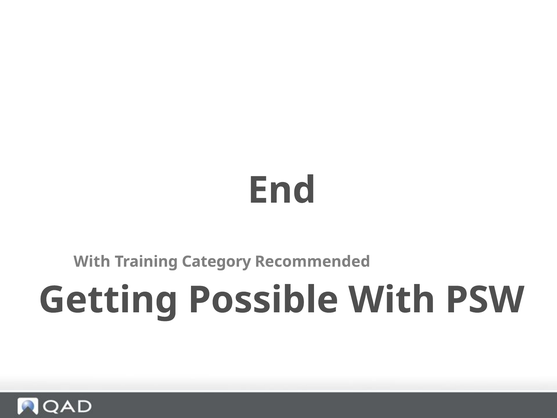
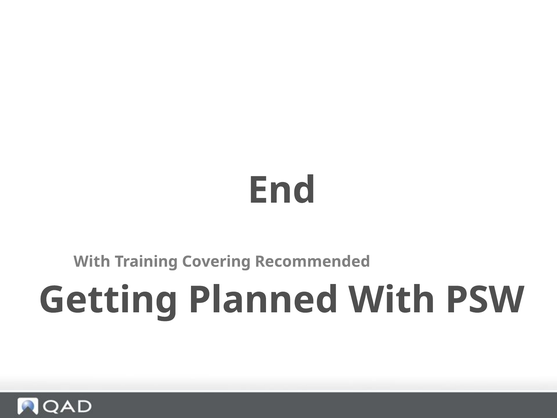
Category: Category -> Covering
Possible: Possible -> Planned
